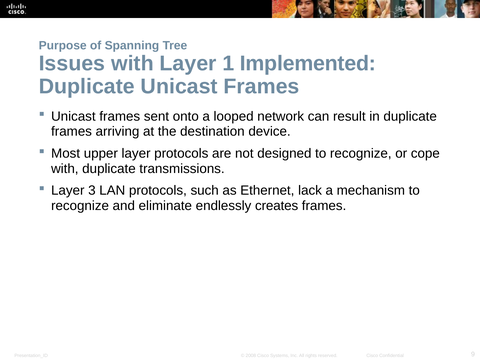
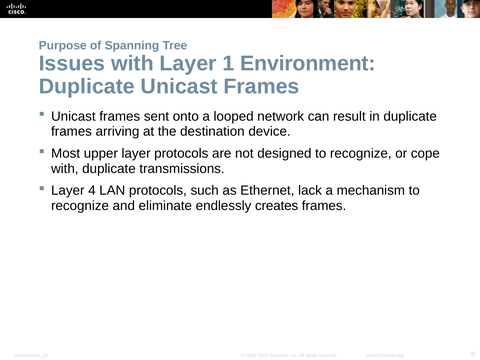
Implemented: Implemented -> Environment
3: 3 -> 4
